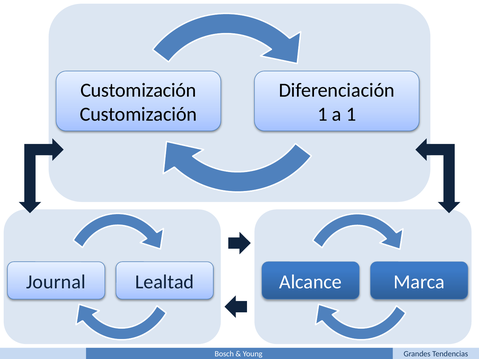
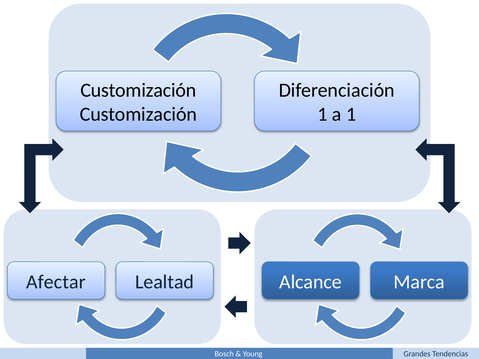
Journal: Journal -> Afectar
